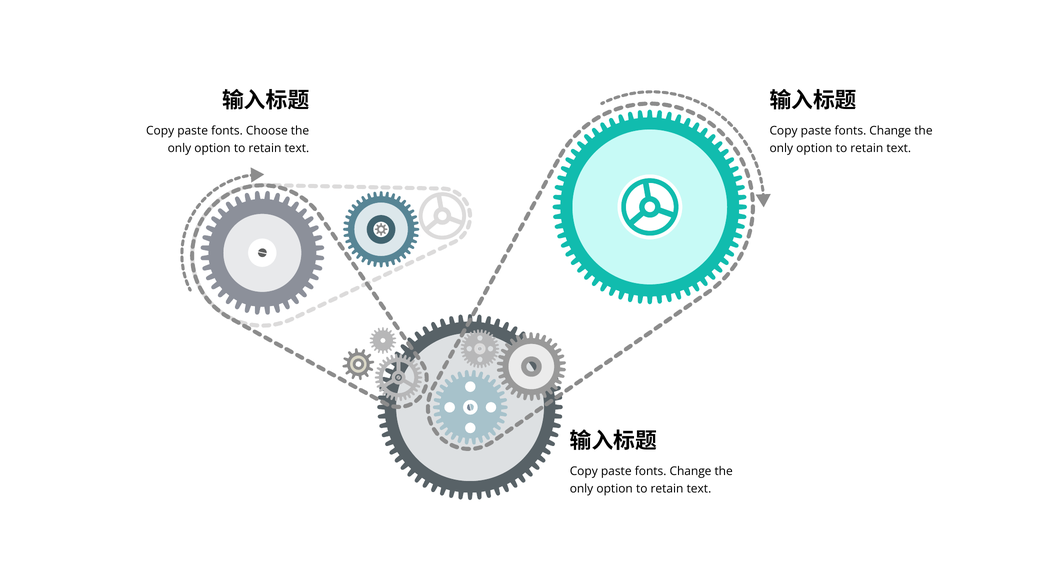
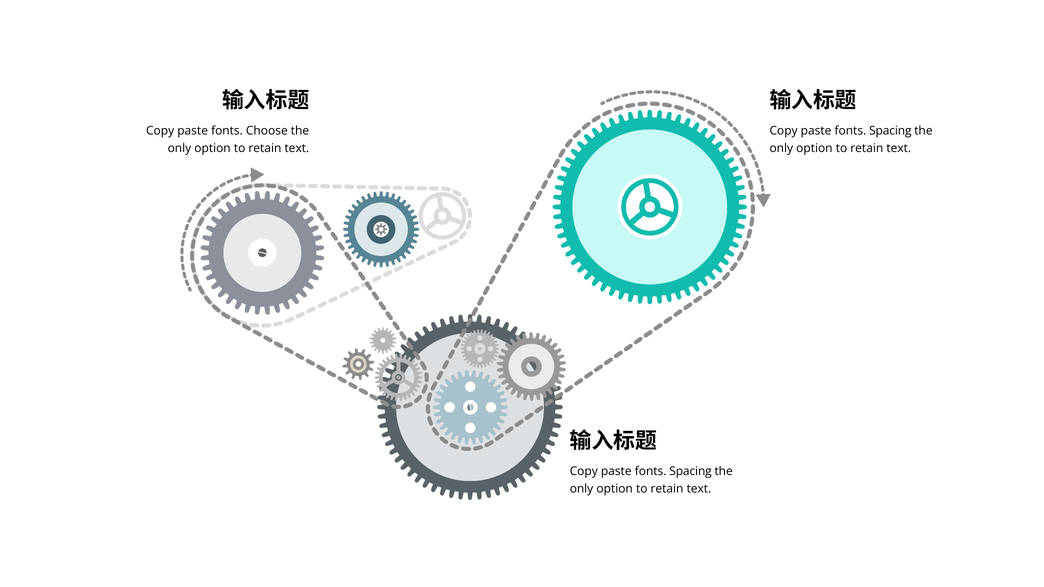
Change at (890, 131): Change -> Spacing
Change at (690, 472): Change -> Spacing
